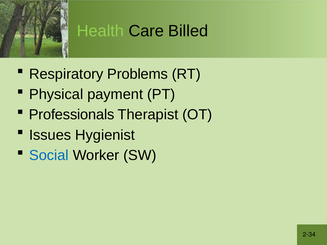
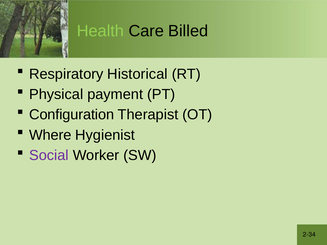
Problems: Problems -> Historical
Professionals: Professionals -> Configuration
Issues: Issues -> Where
Social colour: blue -> purple
